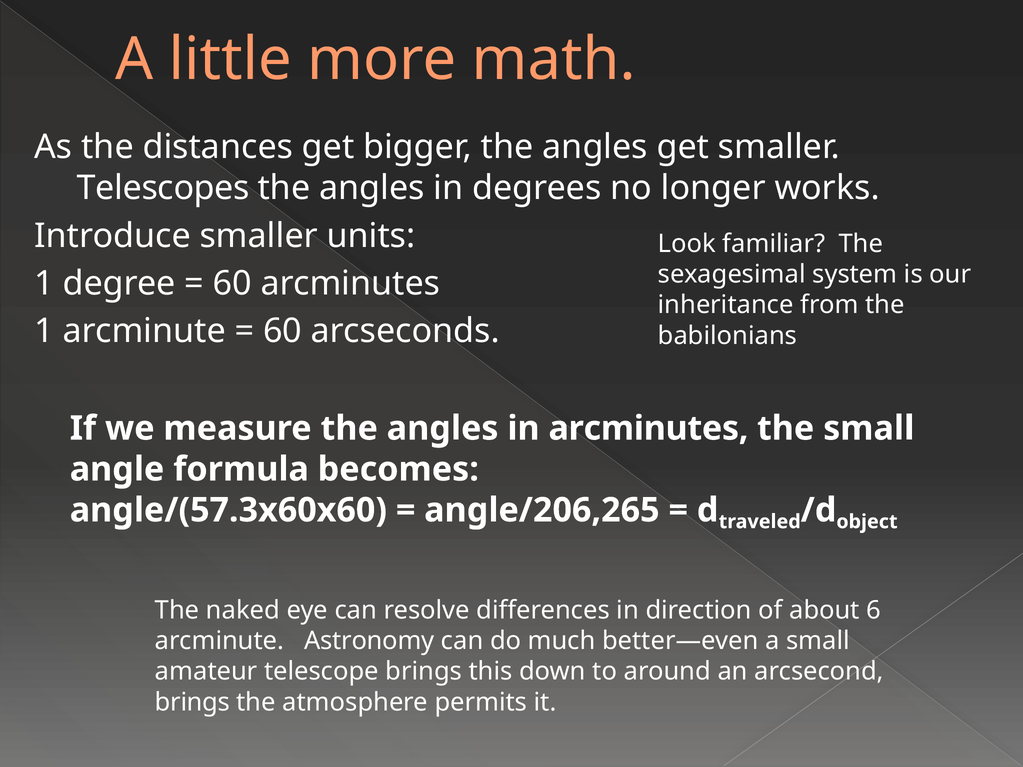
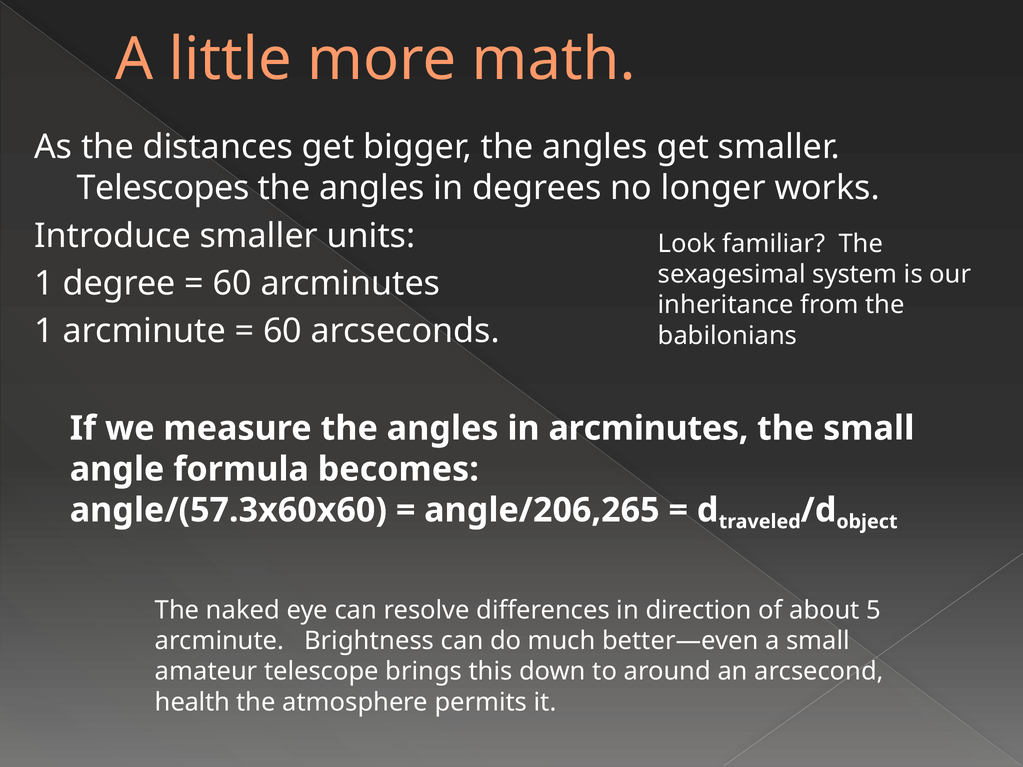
6: 6 -> 5
Astronomy: Astronomy -> Brightness
brings at (192, 702): brings -> health
